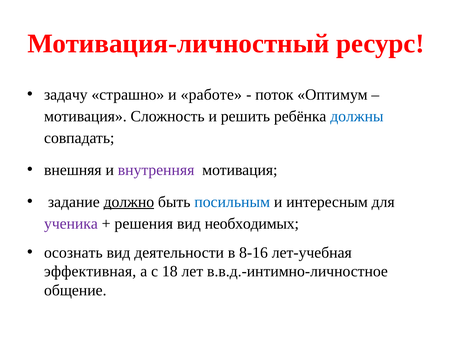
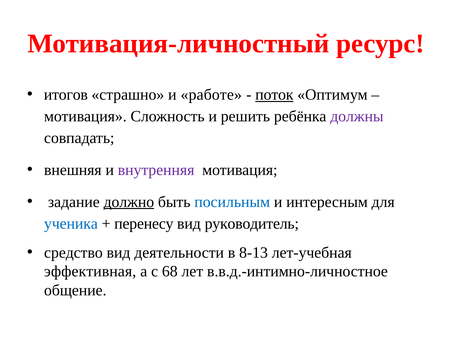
задачу: задачу -> итогов
поток underline: none -> present
должны colour: blue -> purple
ученика colour: purple -> blue
решения: решения -> перенесу
необходимых: необходимых -> руководитель
осознать: осознать -> средство
8-16: 8-16 -> 8-13
18: 18 -> 68
